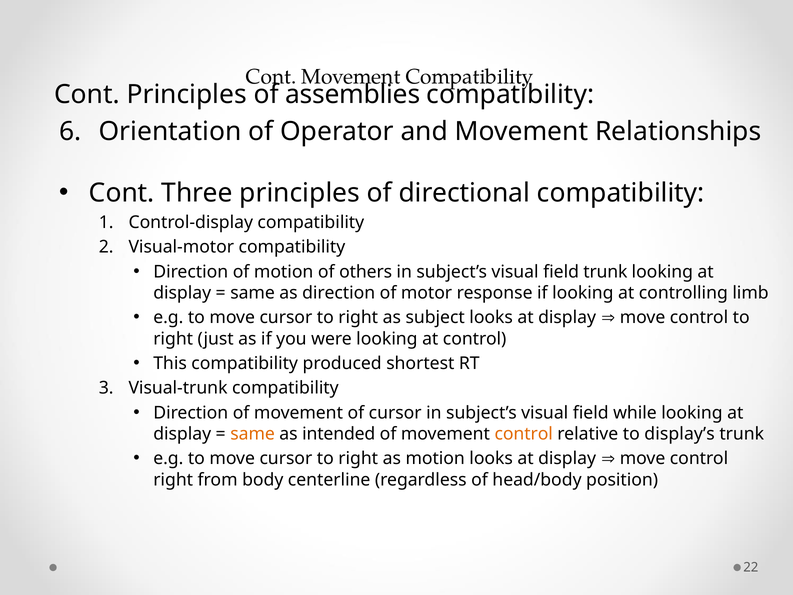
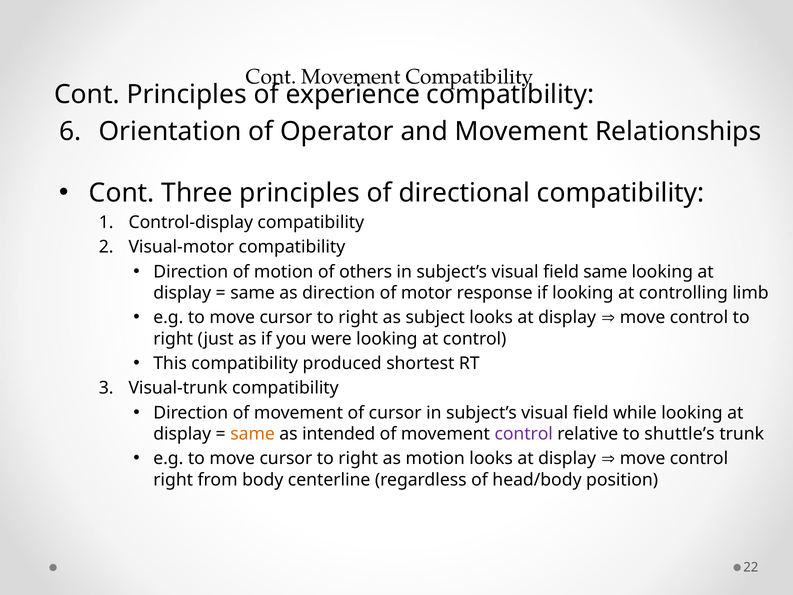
assemblies: assemblies -> experience
field trunk: trunk -> same
control at (524, 434) colour: orange -> purple
display’s: display’s -> shuttle’s
